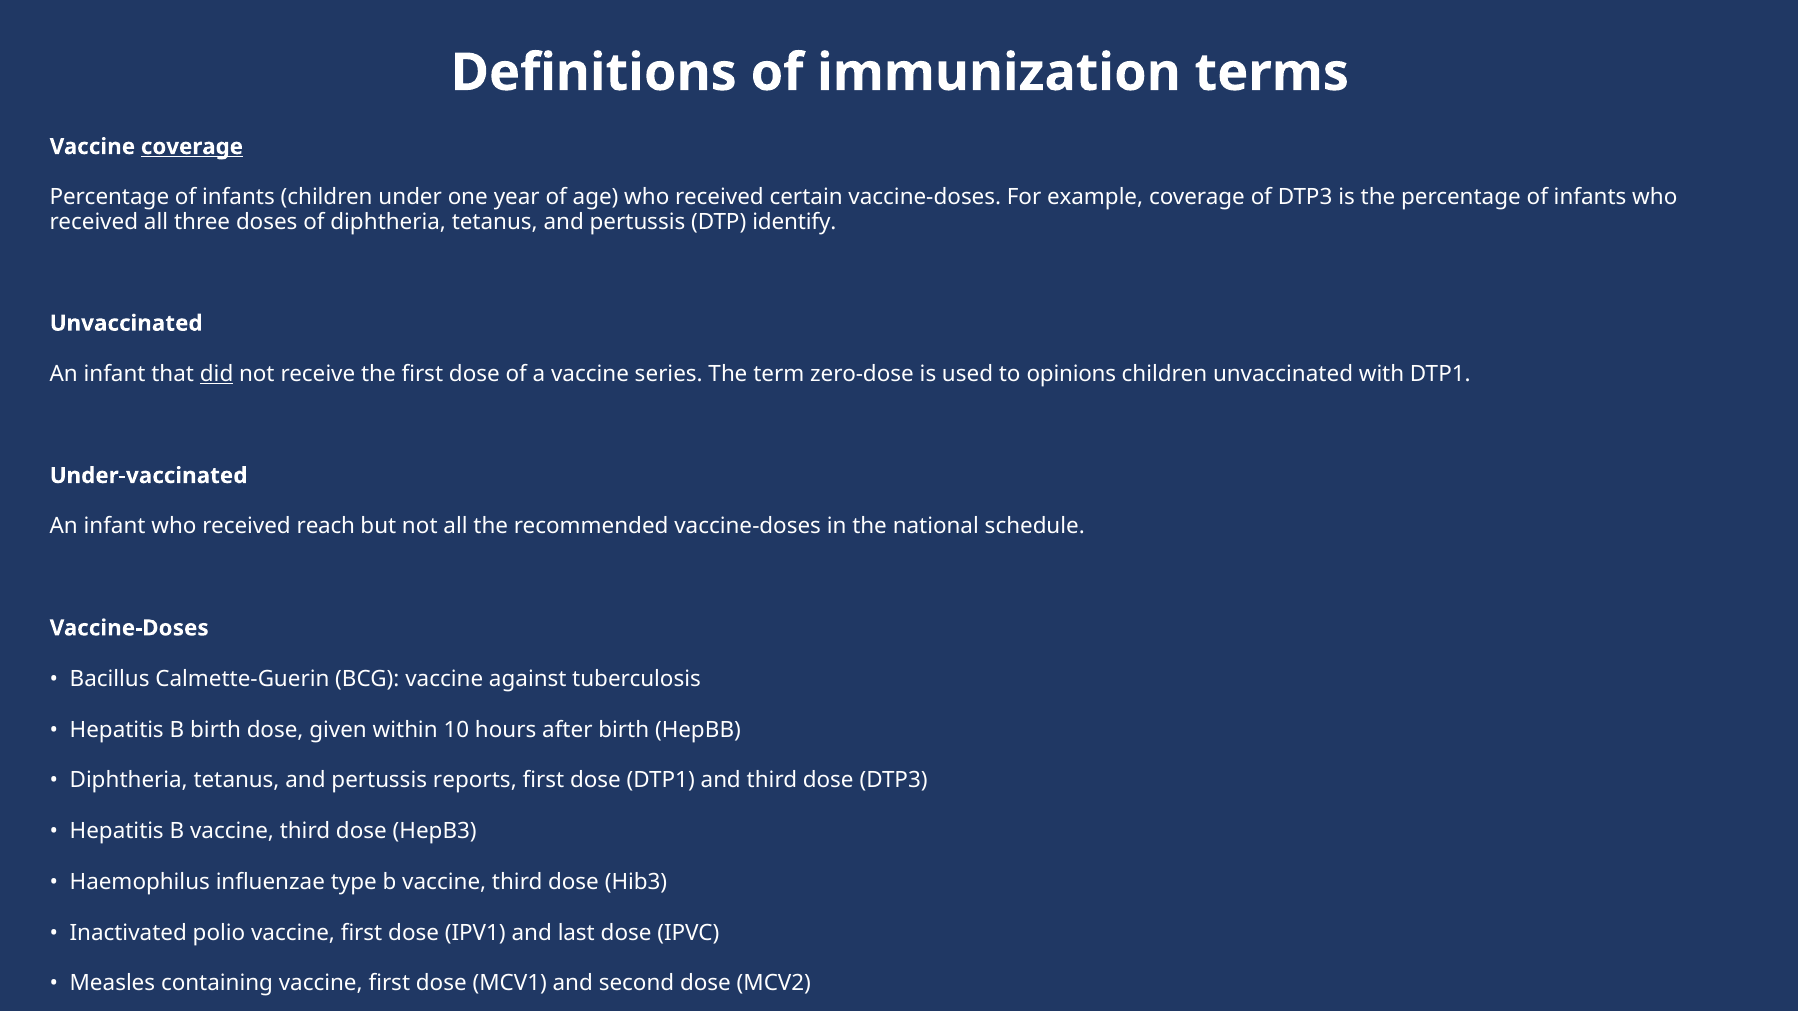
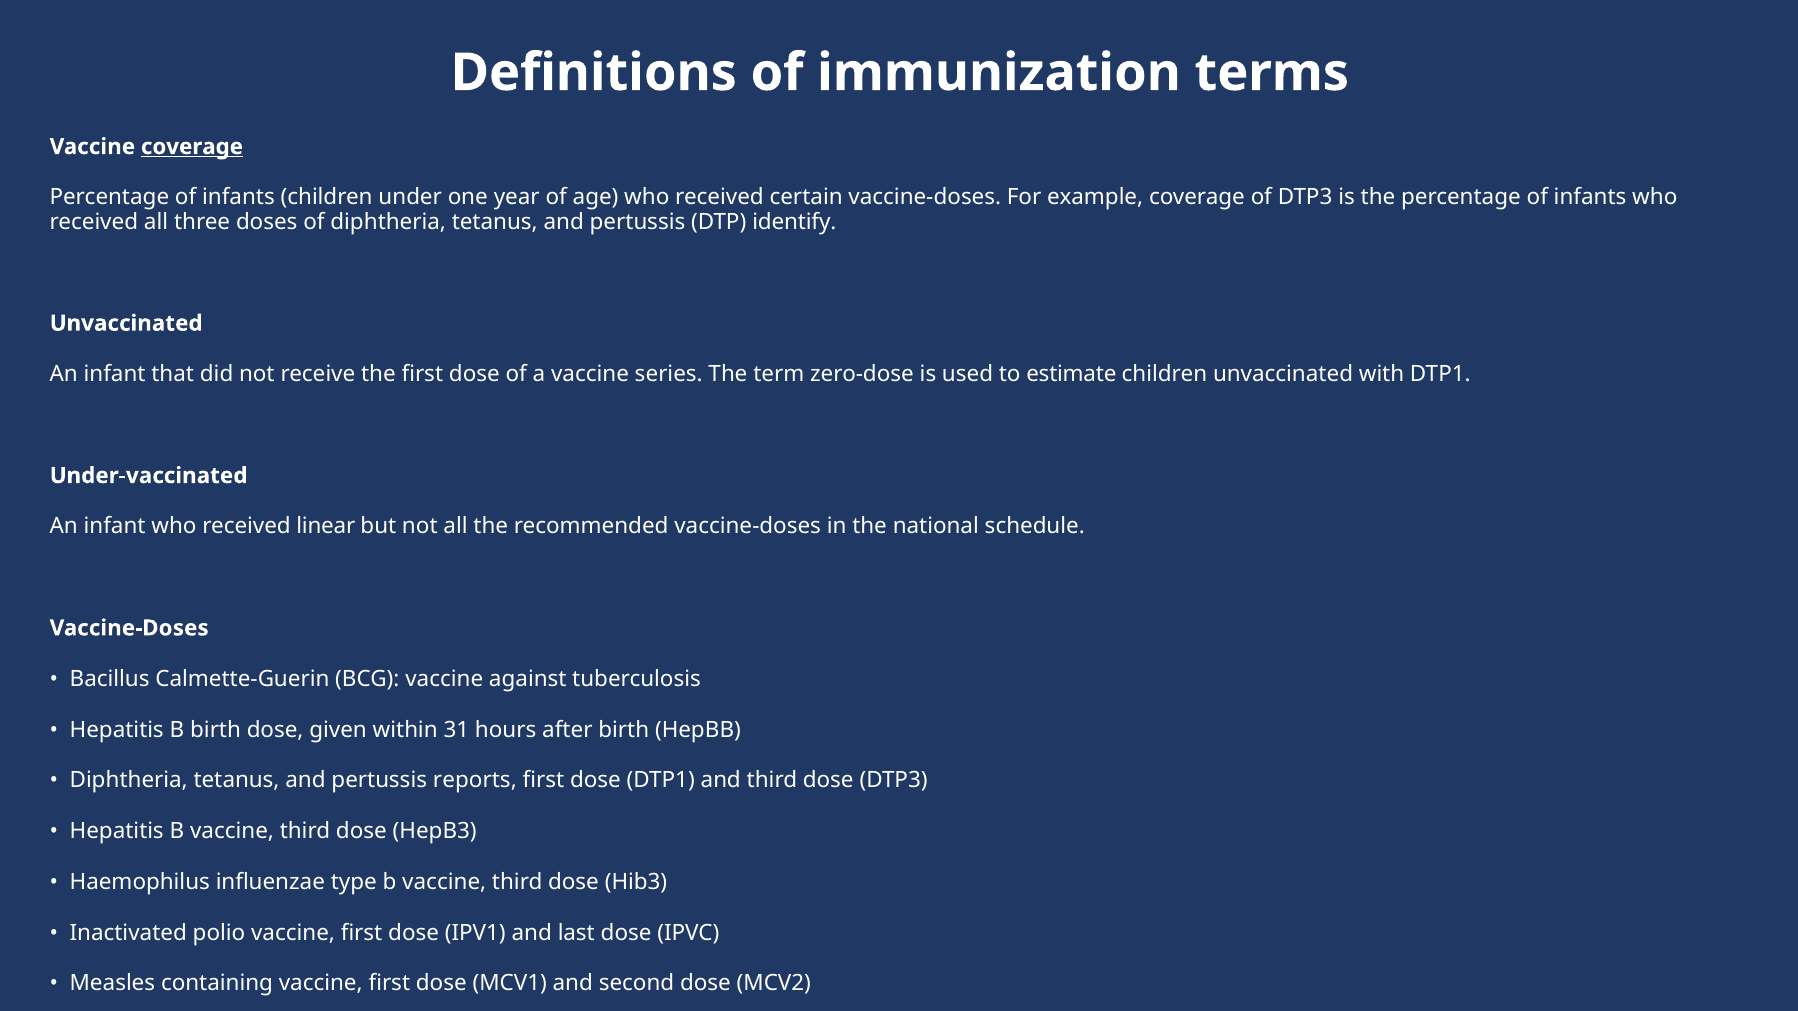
did underline: present -> none
opinions: opinions -> estimate
reach: reach -> linear
10: 10 -> 31
